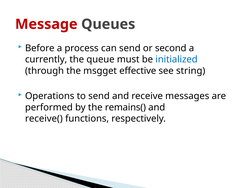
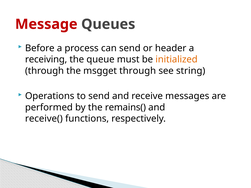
second: second -> header
currently: currently -> receiving
initialized colour: blue -> orange
msgget effective: effective -> through
